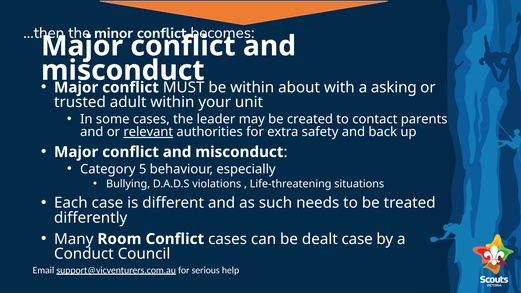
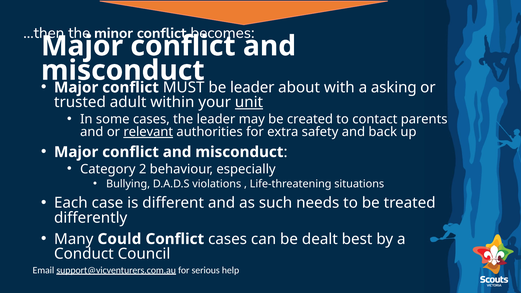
be within: within -> leader
unit underline: none -> present
5: 5 -> 2
Room: Room -> Could
dealt case: case -> best
